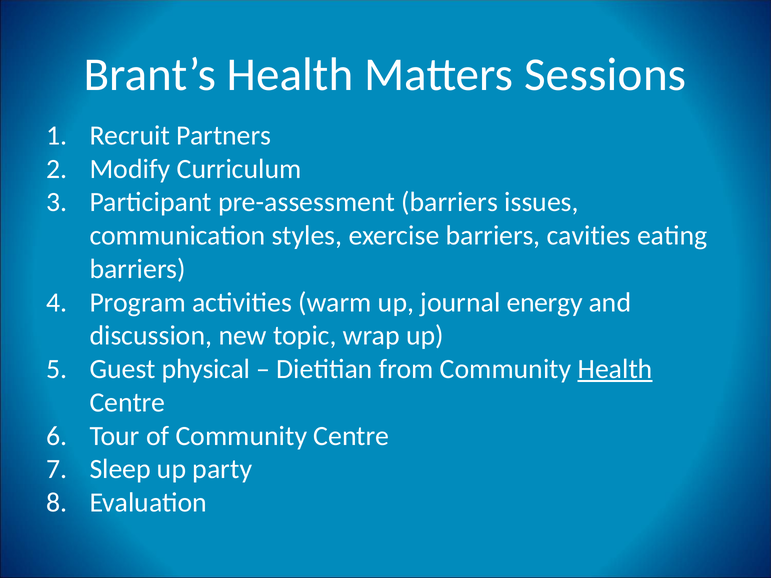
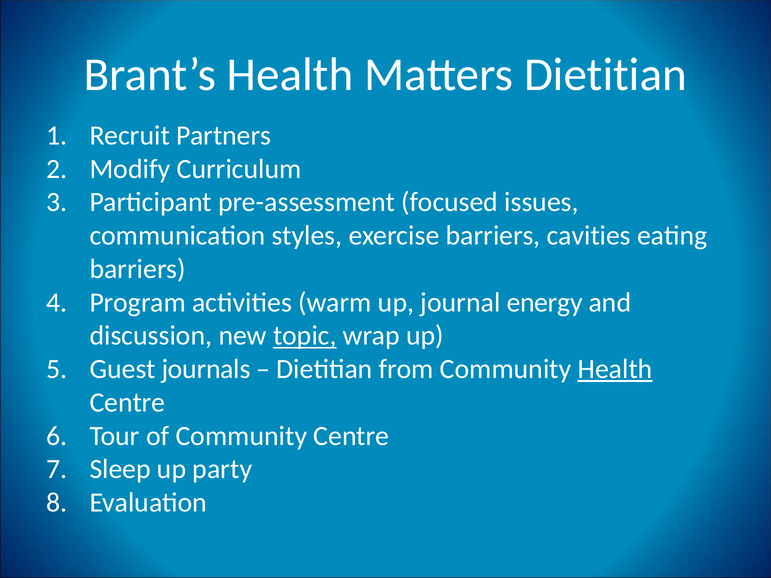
Matters Sessions: Sessions -> Dietitian
pre-assessment barriers: barriers -> focused
topic underline: none -> present
physical: physical -> journals
